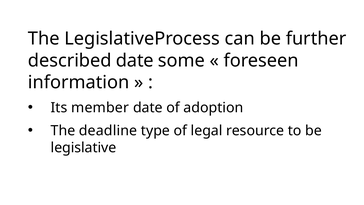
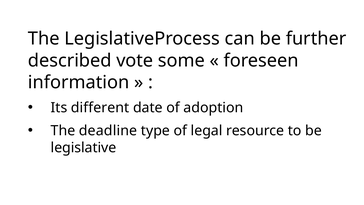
described date: date -> vote
member: member -> different
